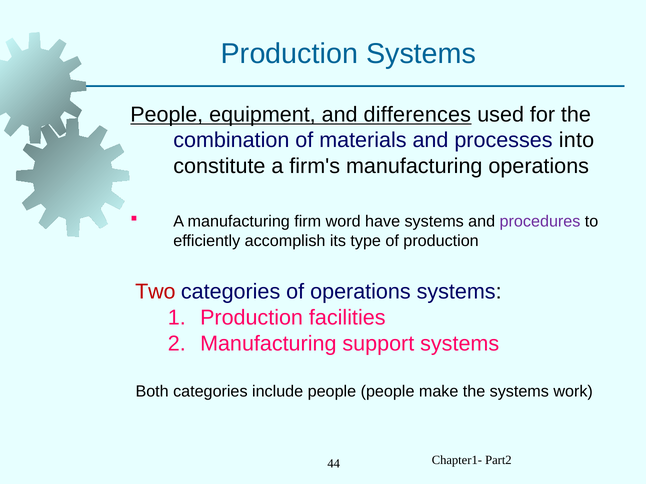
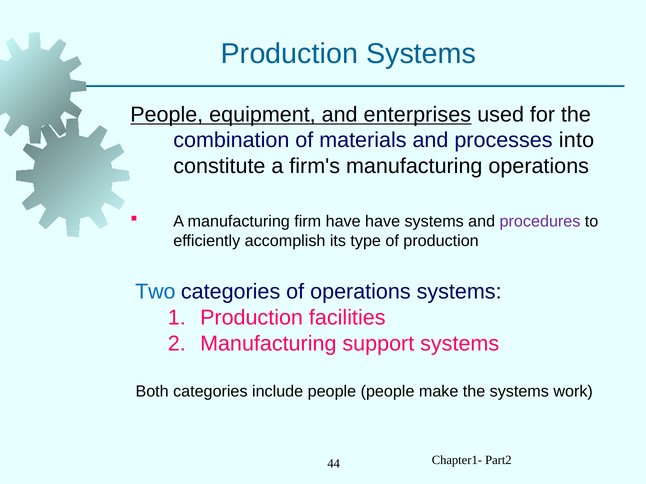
differences: differences -> enterprises
firm word: word -> have
Two colour: red -> blue
